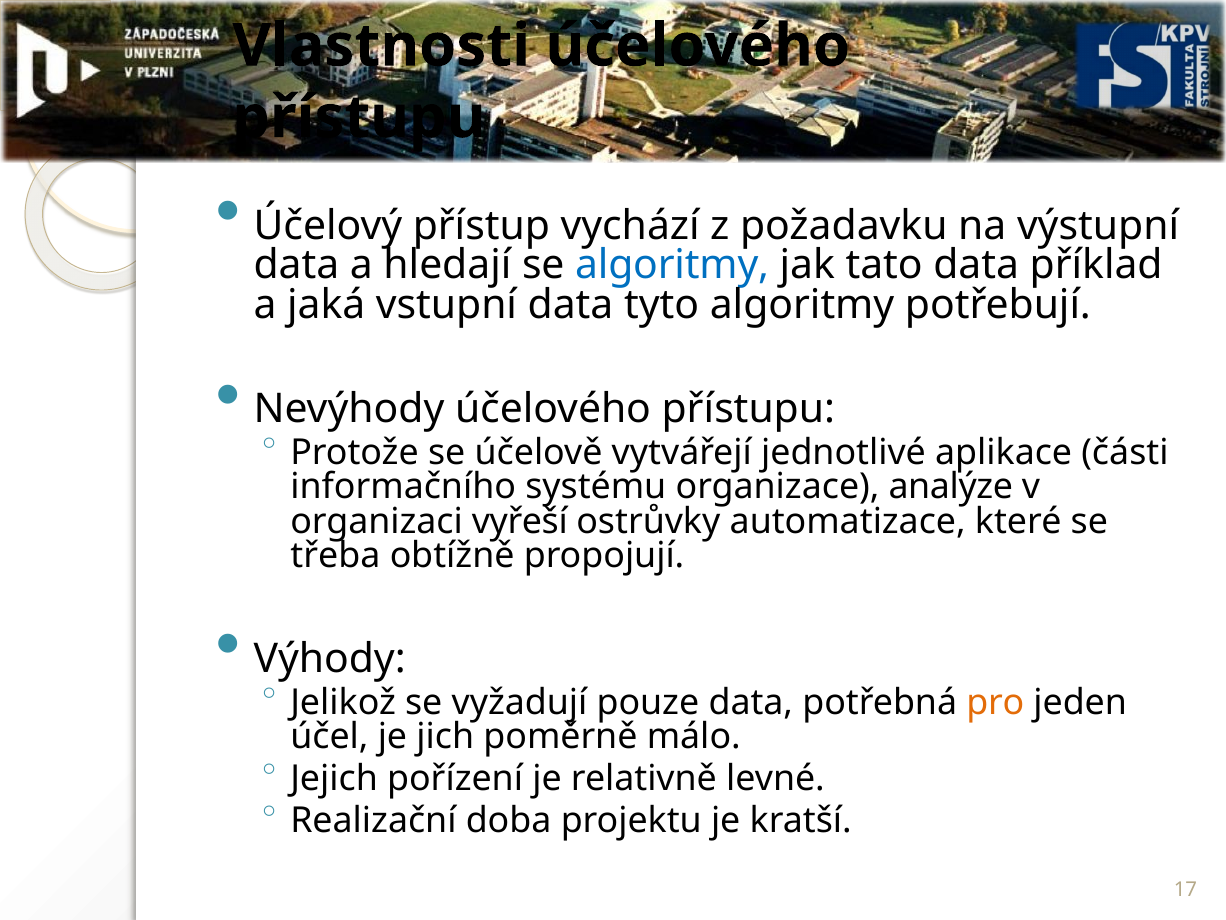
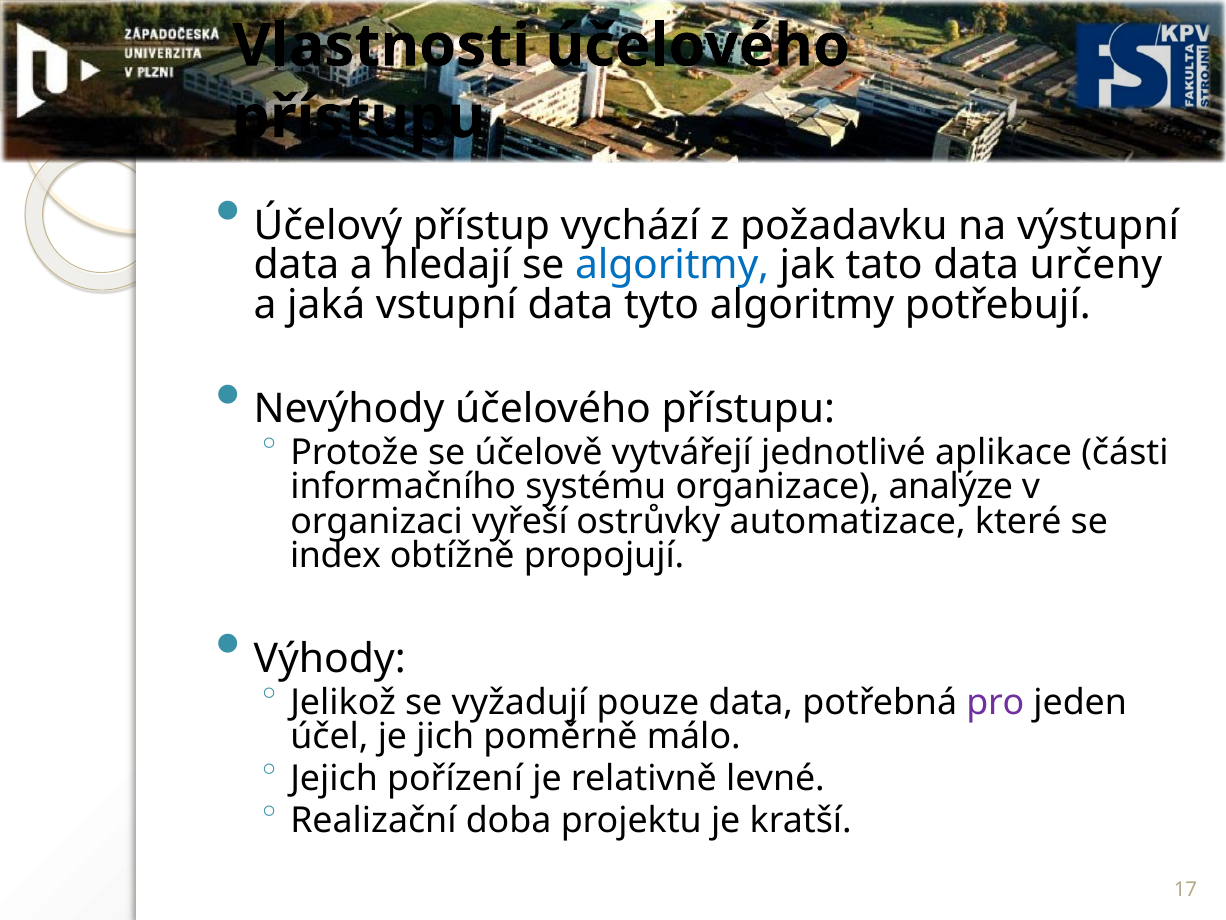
příklad: příklad -> určeny
třeba: třeba -> index
pro colour: orange -> purple
